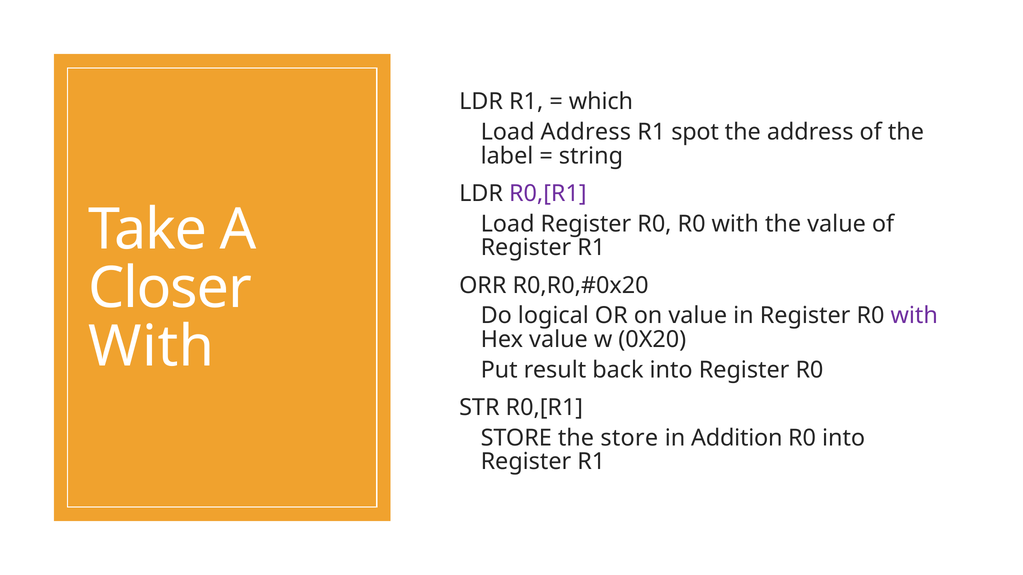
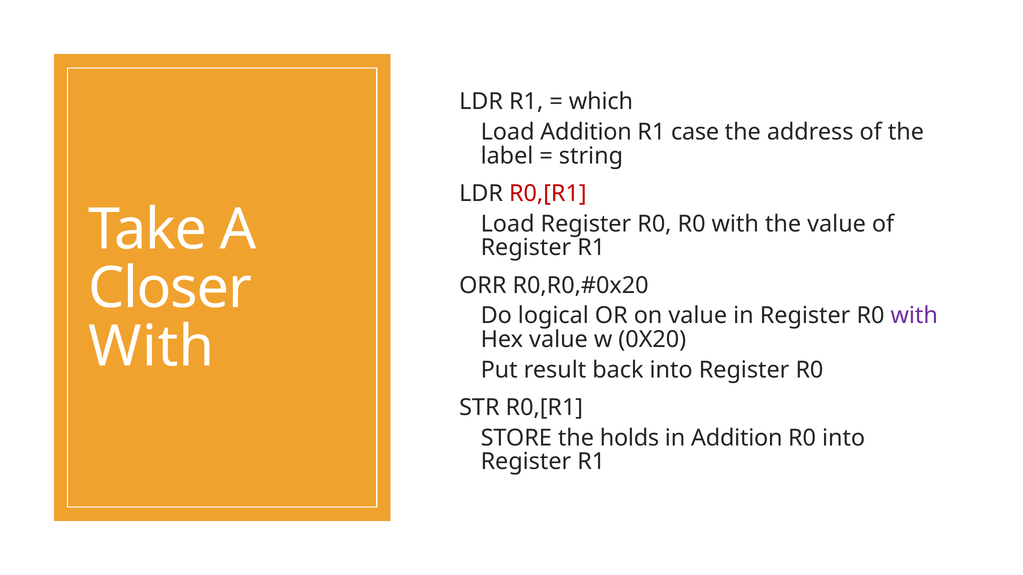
Load Address: Address -> Addition
spot: spot -> case
R0,[R1 at (548, 194) colour: purple -> red
the store: store -> holds
